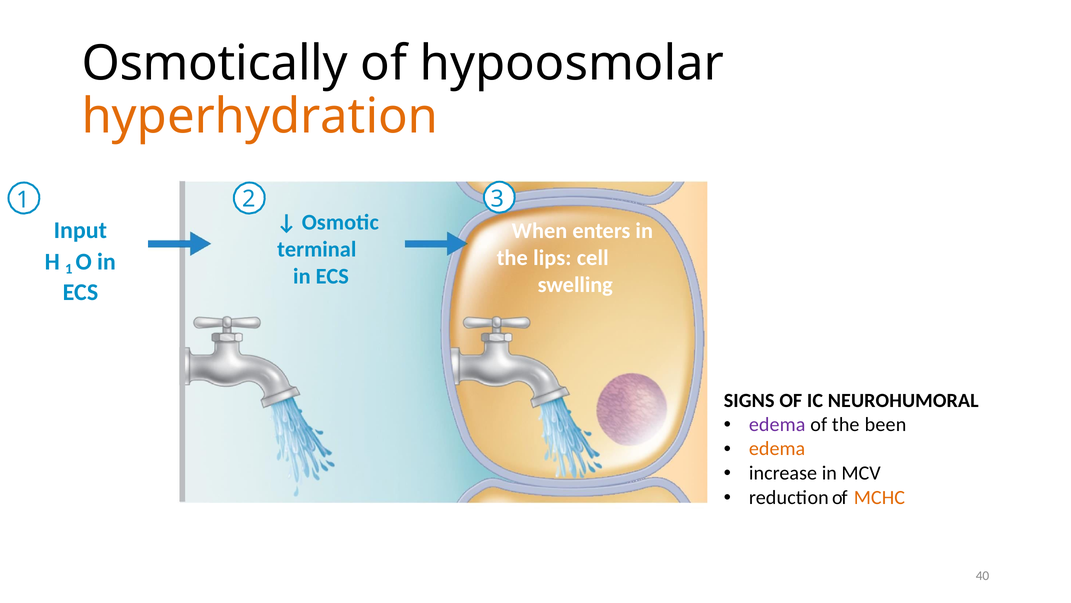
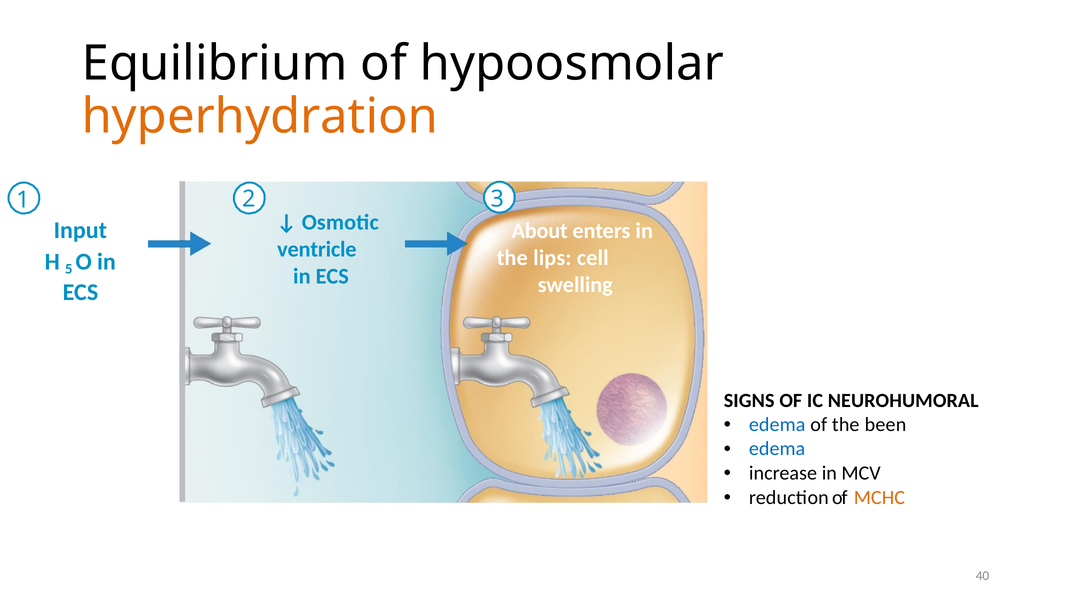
Osmotically: Osmotically -> Equilibrium
When: When -> About
terminal: terminal -> ventricle
H 1: 1 -> 5
edema at (777, 424) colour: purple -> blue
edema at (777, 448) colour: orange -> blue
